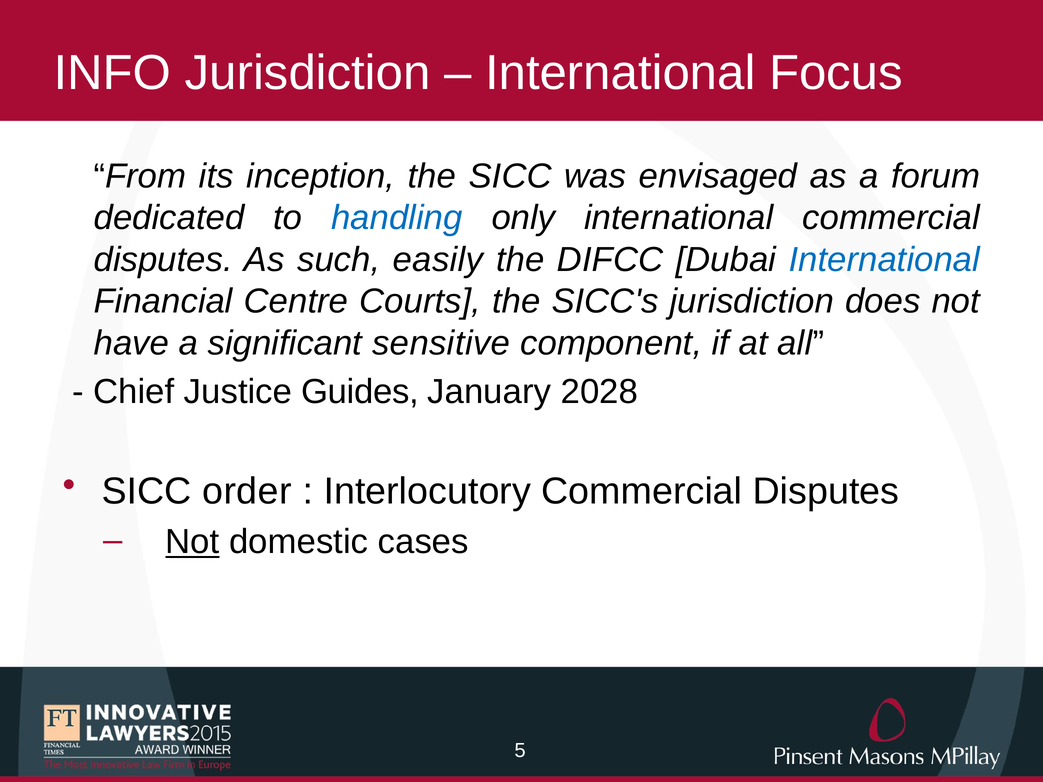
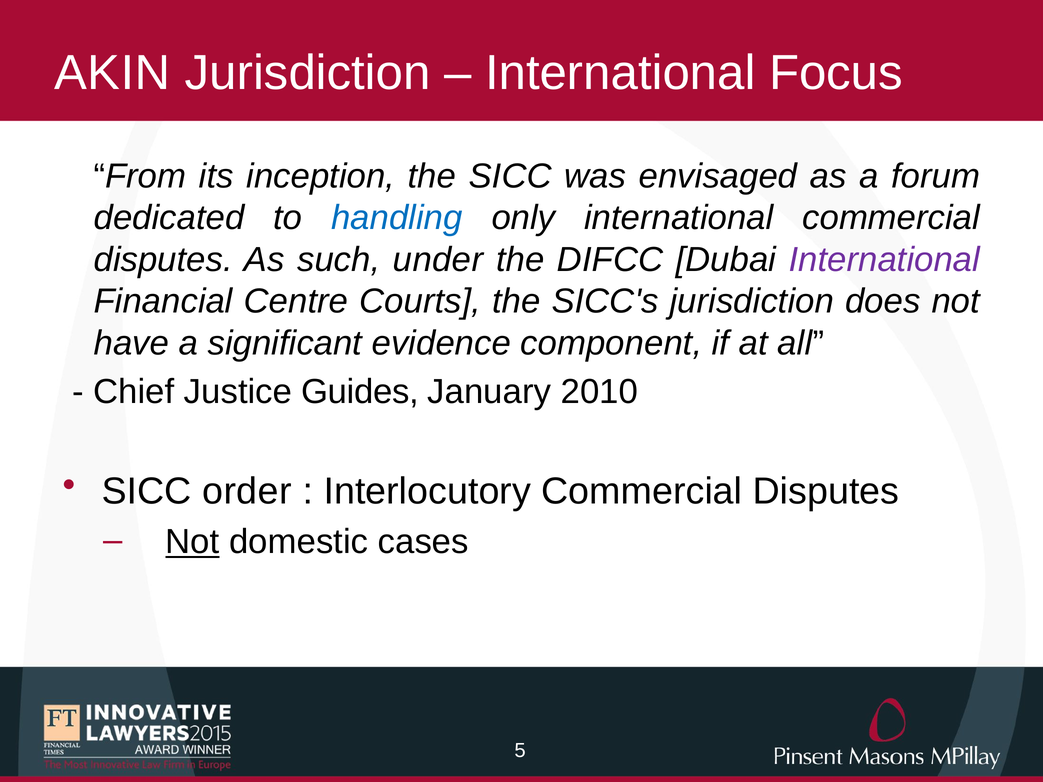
INFO: INFO -> AKIN
easily: easily -> under
International at (884, 260) colour: blue -> purple
sensitive: sensitive -> evidence
2028: 2028 -> 2010
